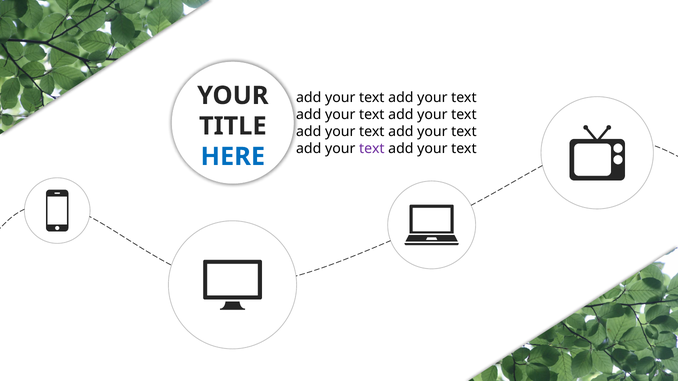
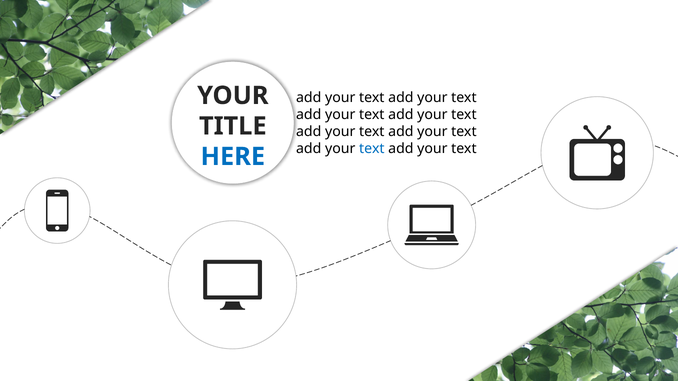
text at (372, 149) colour: purple -> blue
